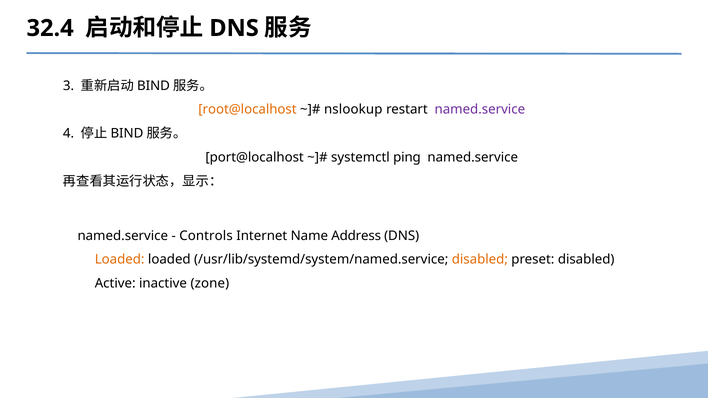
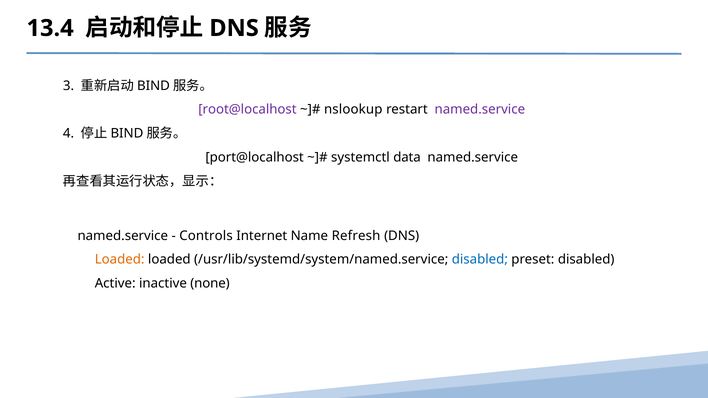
32.4: 32.4 -> 13.4
root@localhost colour: orange -> purple
ping: ping -> data
Address: Address -> Refresh
disabled at (480, 260) colour: orange -> blue
zone: zone -> none
